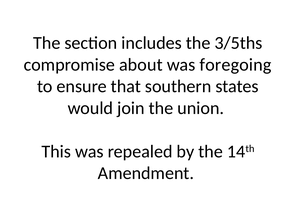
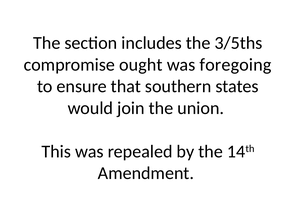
about: about -> ought
